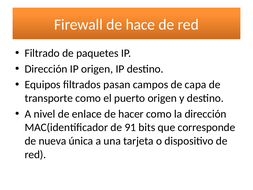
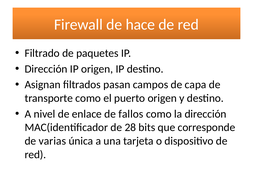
Equipos: Equipos -> Asignan
hacer: hacer -> fallos
91: 91 -> 28
nueva: nueva -> varias
